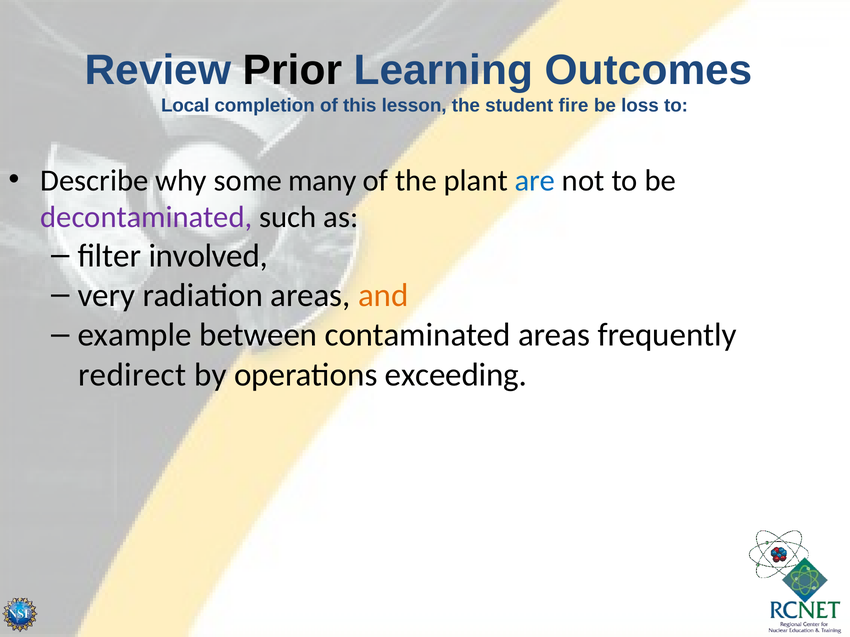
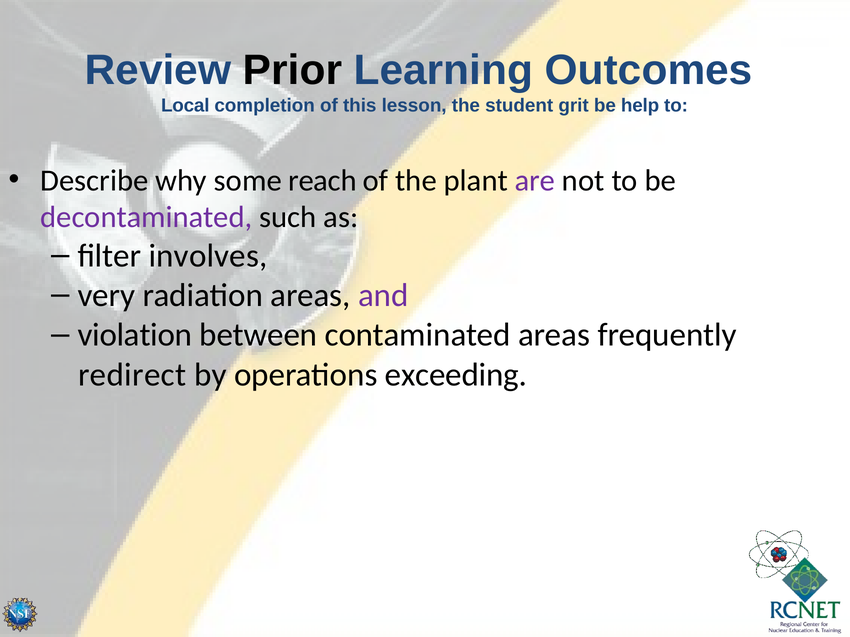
fire: fire -> grit
loss: loss -> help
many: many -> reach
are colour: blue -> purple
involved: involved -> involves
and colour: orange -> purple
example: example -> violation
